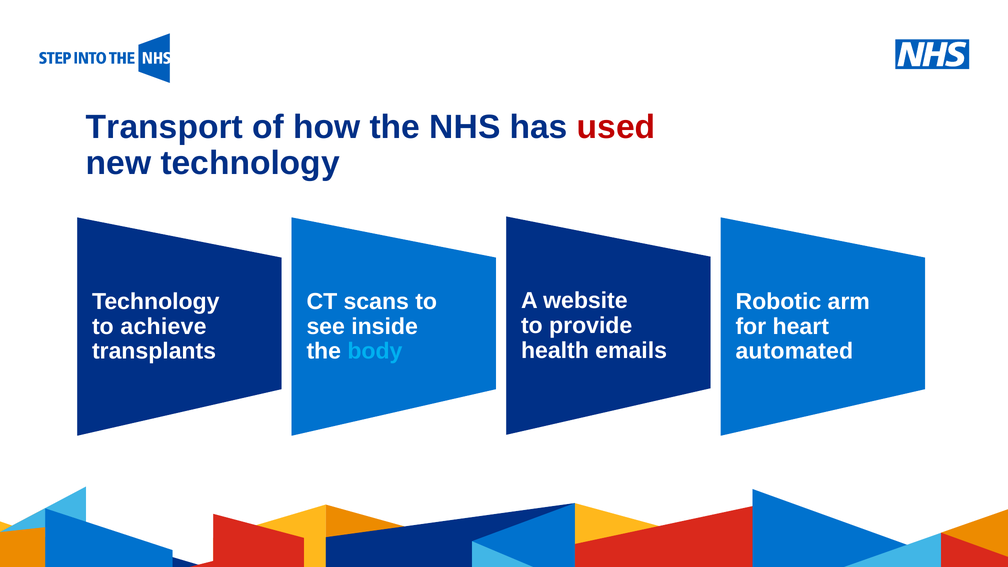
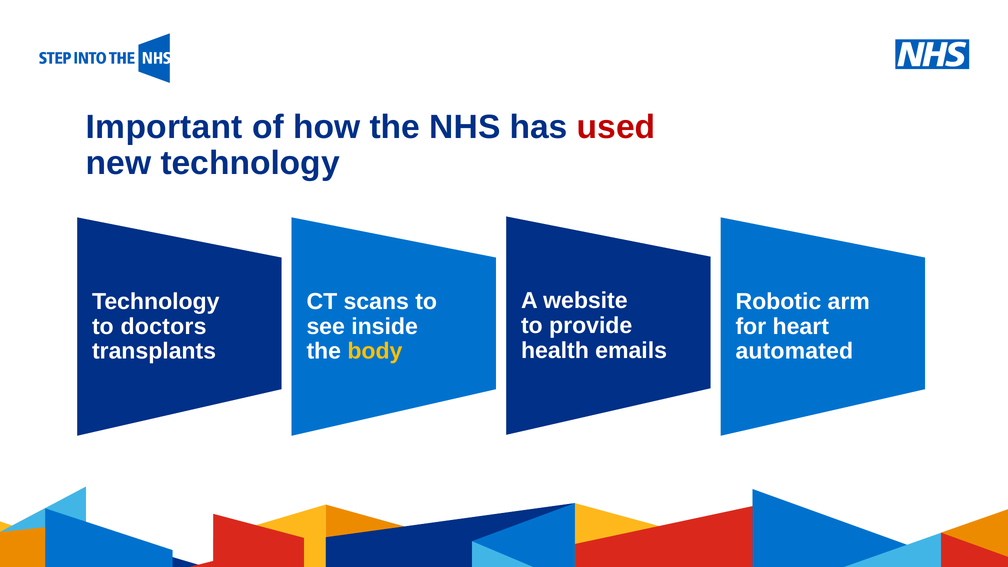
Transport: Transport -> Important
achieve: achieve -> doctors
body colour: light blue -> yellow
